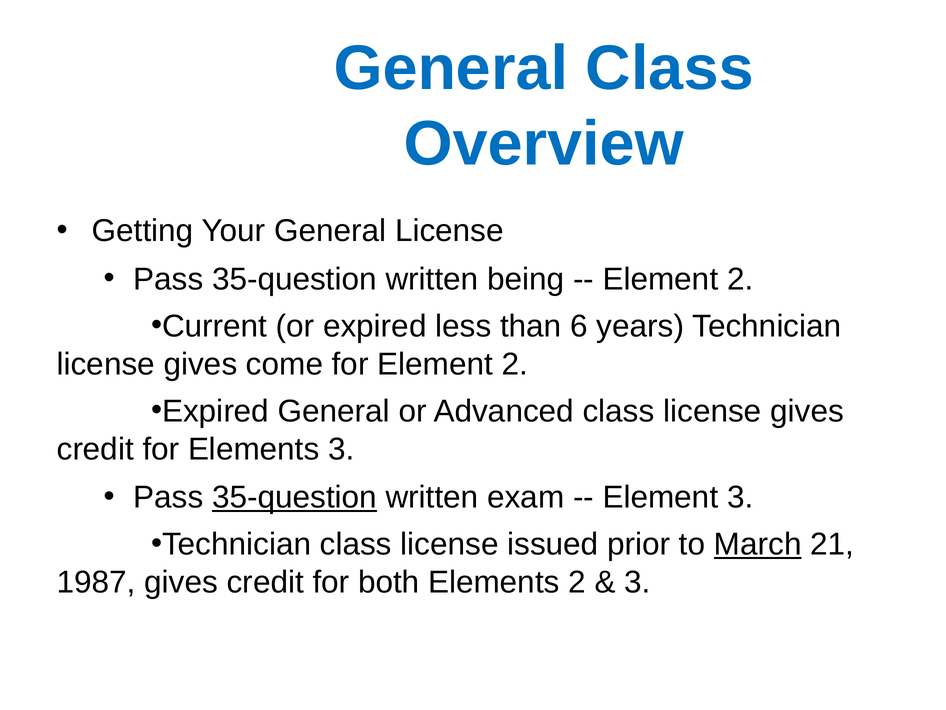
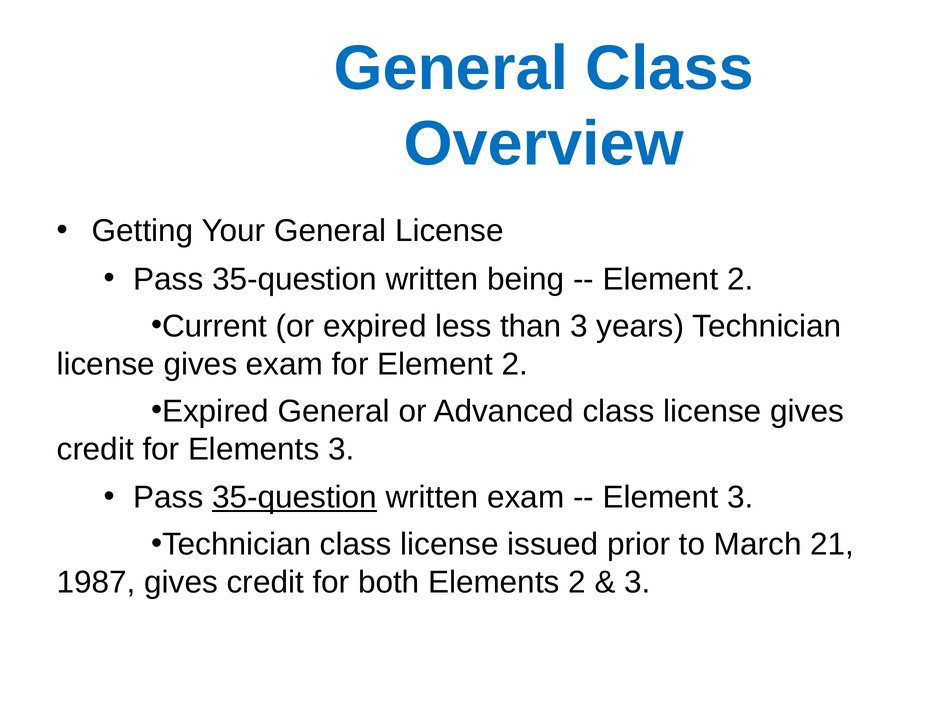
than 6: 6 -> 3
gives come: come -> exam
March underline: present -> none
